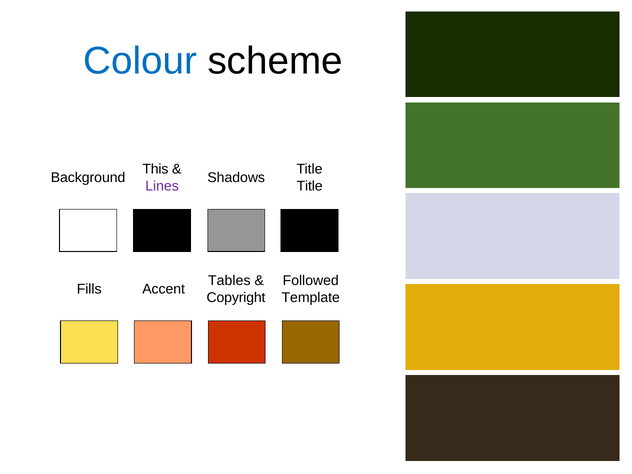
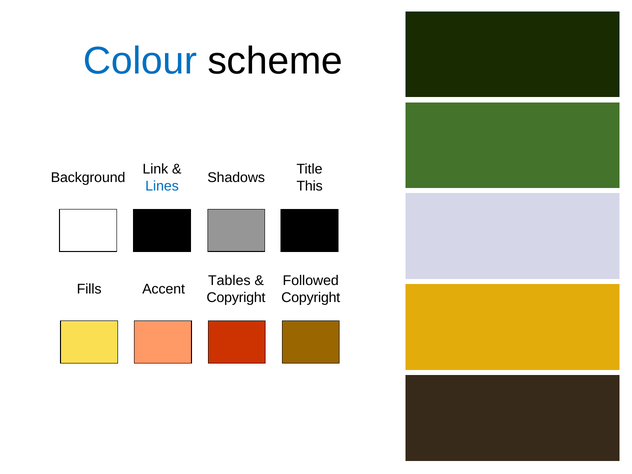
This: This -> Link
Lines colour: purple -> blue
Title at (310, 186): Title -> This
Template at (311, 297): Template -> Copyright
